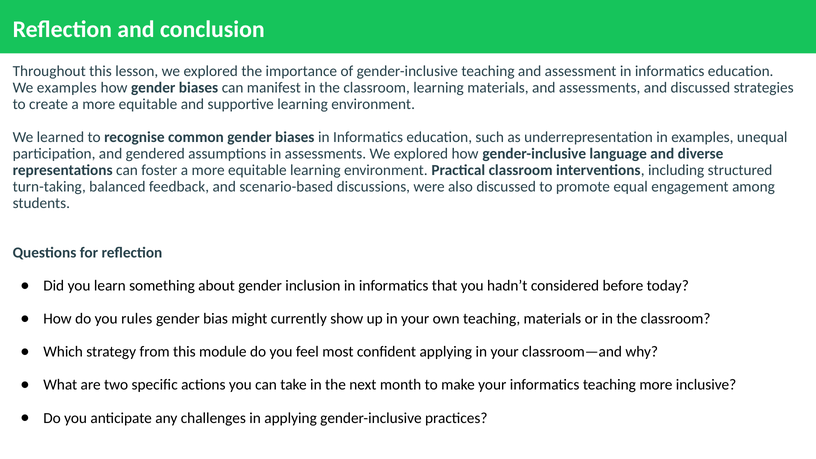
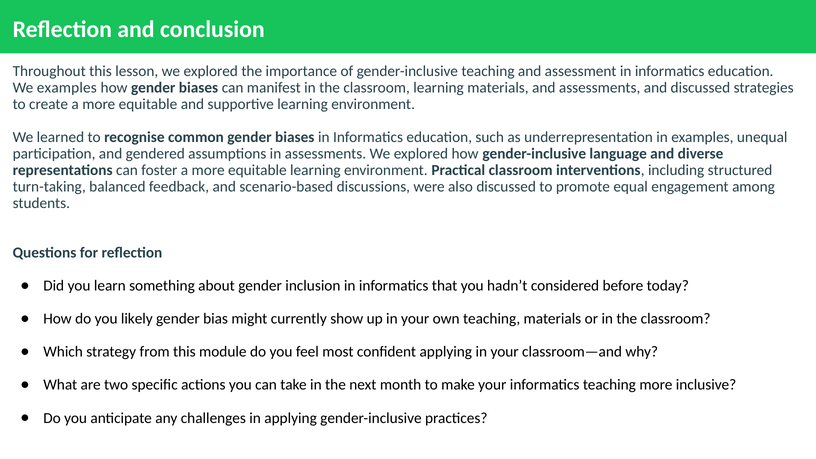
rules: rules -> likely
